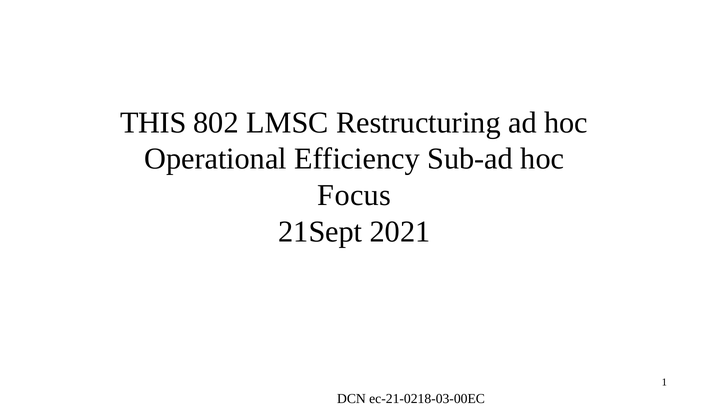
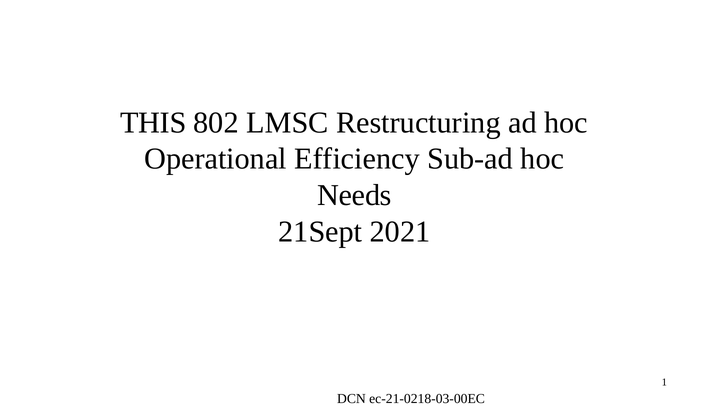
Focus: Focus -> Needs
